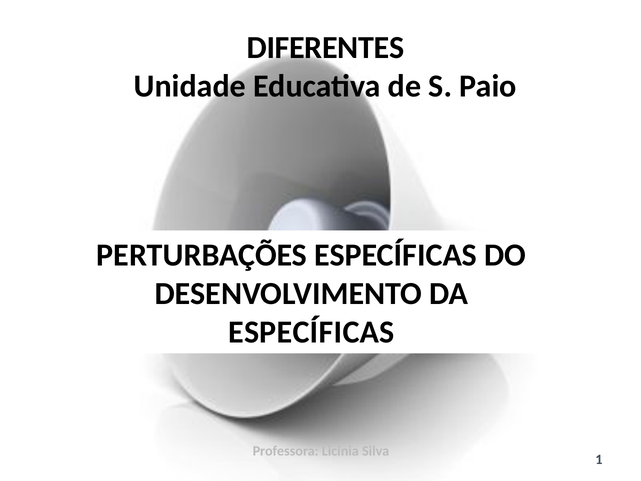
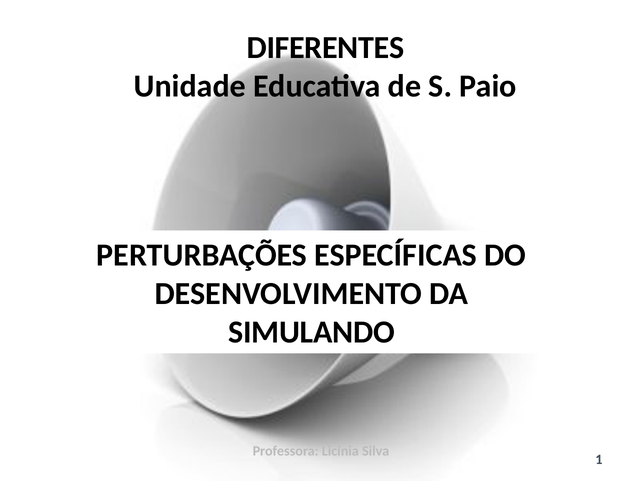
ESPECÍFICAS at (311, 332): ESPECÍFICAS -> SIMULANDO
